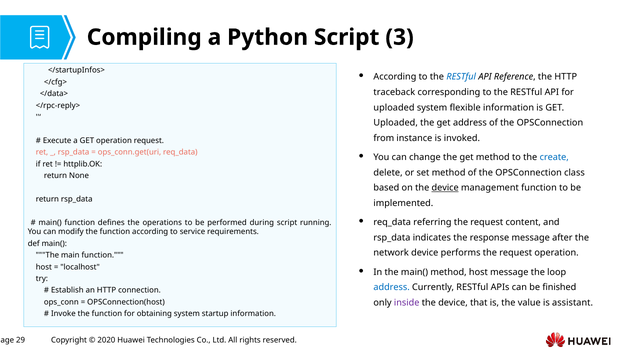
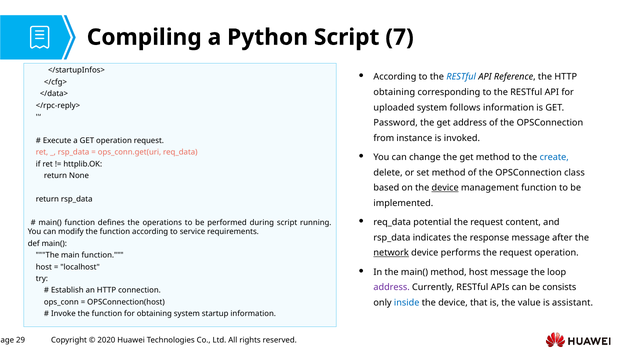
3: 3 -> 7
traceback at (394, 92): traceback -> obtaining
flexible: flexible -> follows
Uploaded at (396, 123): Uploaded -> Password
referring: referring -> potential
network underline: none -> present
address at (392, 287) colour: blue -> purple
finished: finished -> consists
inside colour: purple -> blue
